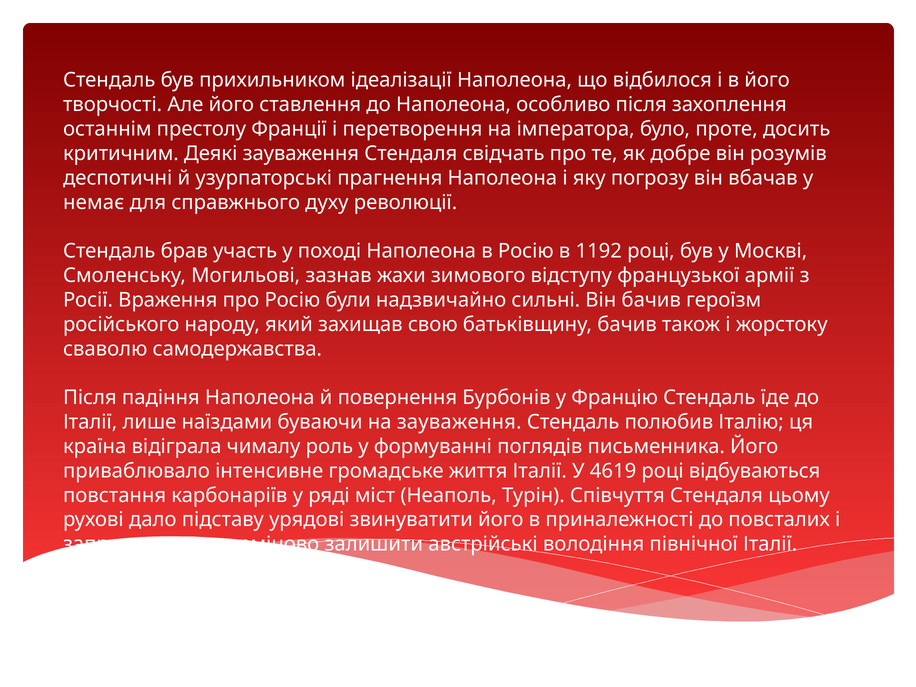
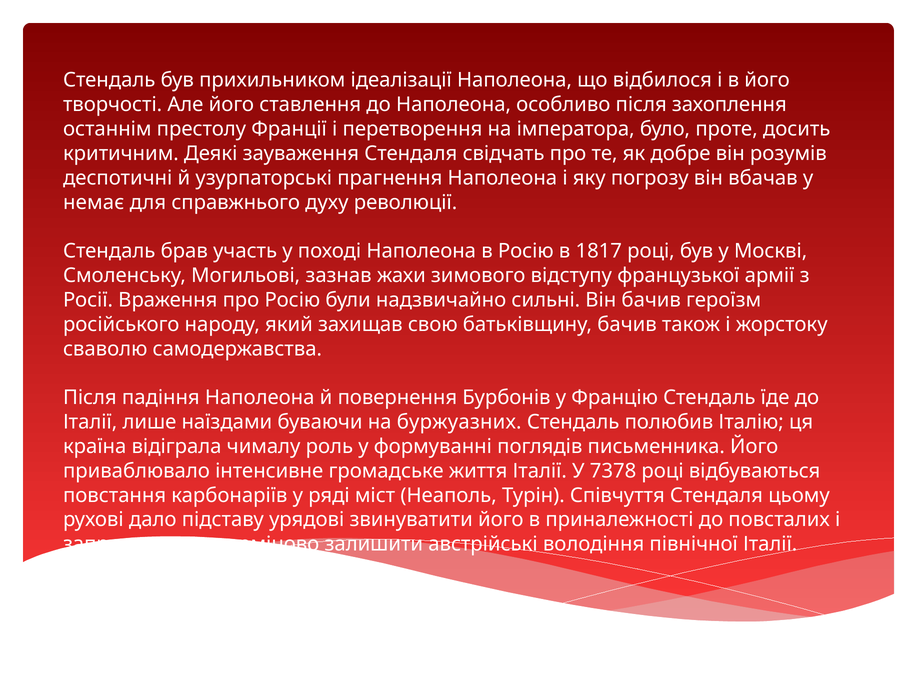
1192: 1192 -> 1817
на зауваження: зауваження -> буржуазних
4619: 4619 -> 7378
